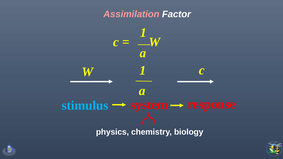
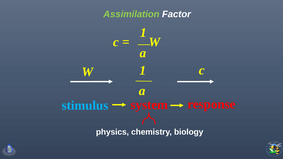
Assimilation colour: pink -> light green
